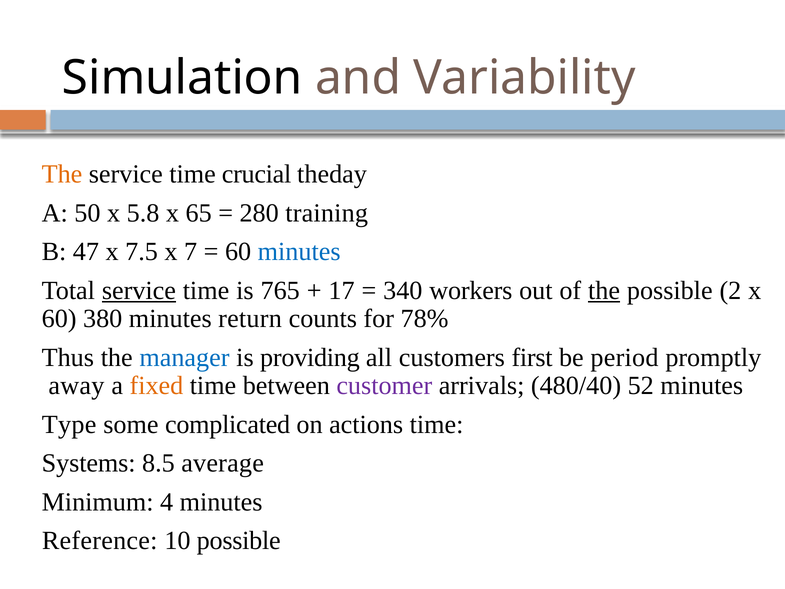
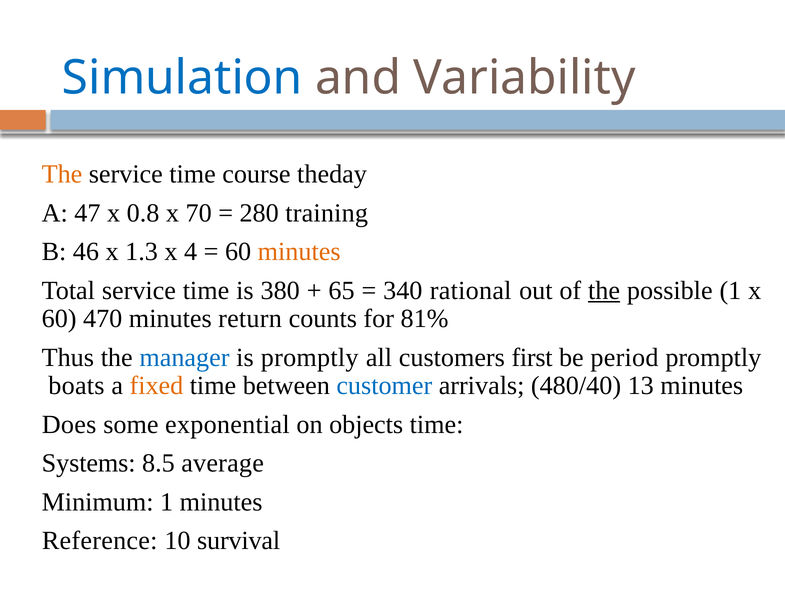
Simulation colour: black -> blue
crucial: crucial -> course
50: 50 -> 47
5.8: 5.8 -> 0.8
65: 65 -> 70
47: 47 -> 46
7.5: 7.5 -> 1.3
7: 7 -> 4
minutes at (299, 252) colour: blue -> orange
service at (139, 290) underline: present -> none
765: 765 -> 380
17: 17 -> 65
workers: workers -> rational
possible 2: 2 -> 1
380: 380 -> 470
78%: 78% -> 81%
is providing: providing -> promptly
away: away -> boats
customer colour: purple -> blue
52: 52 -> 13
Type: Type -> Does
complicated: complicated -> exponential
actions: actions -> objects
Minimum 4: 4 -> 1
10 possible: possible -> survival
